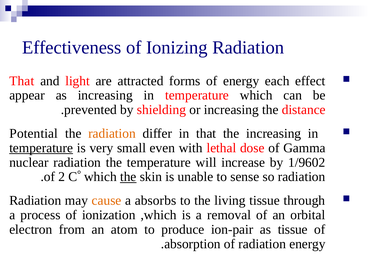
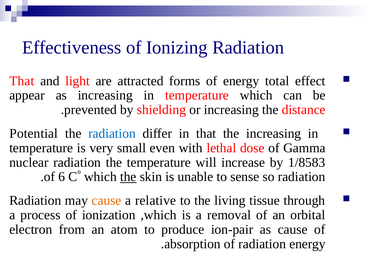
each: each -> total
radiation at (112, 133) colour: orange -> blue
temperature at (41, 148) underline: present -> none
1/9602: 1/9602 -> 1/8583
2: 2 -> 6
absorbs: absorbs -> relative
as tissue: tissue -> cause
